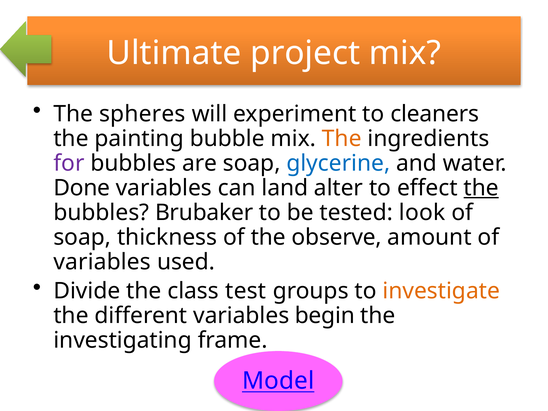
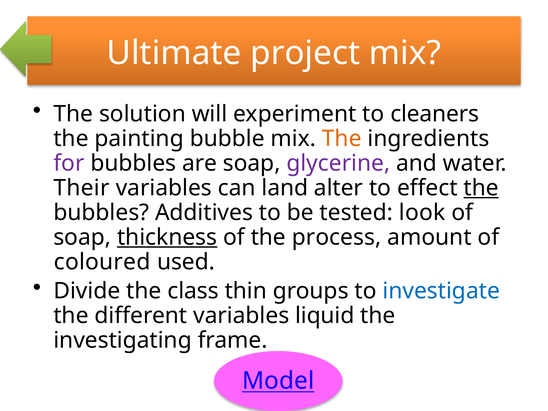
spheres: spheres -> solution
glycerine colour: blue -> purple
Done: Done -> Their
Brubaker: Brubaker -> Additives
thickness underline: none -> present
observe: observe -> process
variables at (102, 262): variables -> coloured
test: test -> thin
investigate colour: orange -> blue
begin: begin -> liquid
